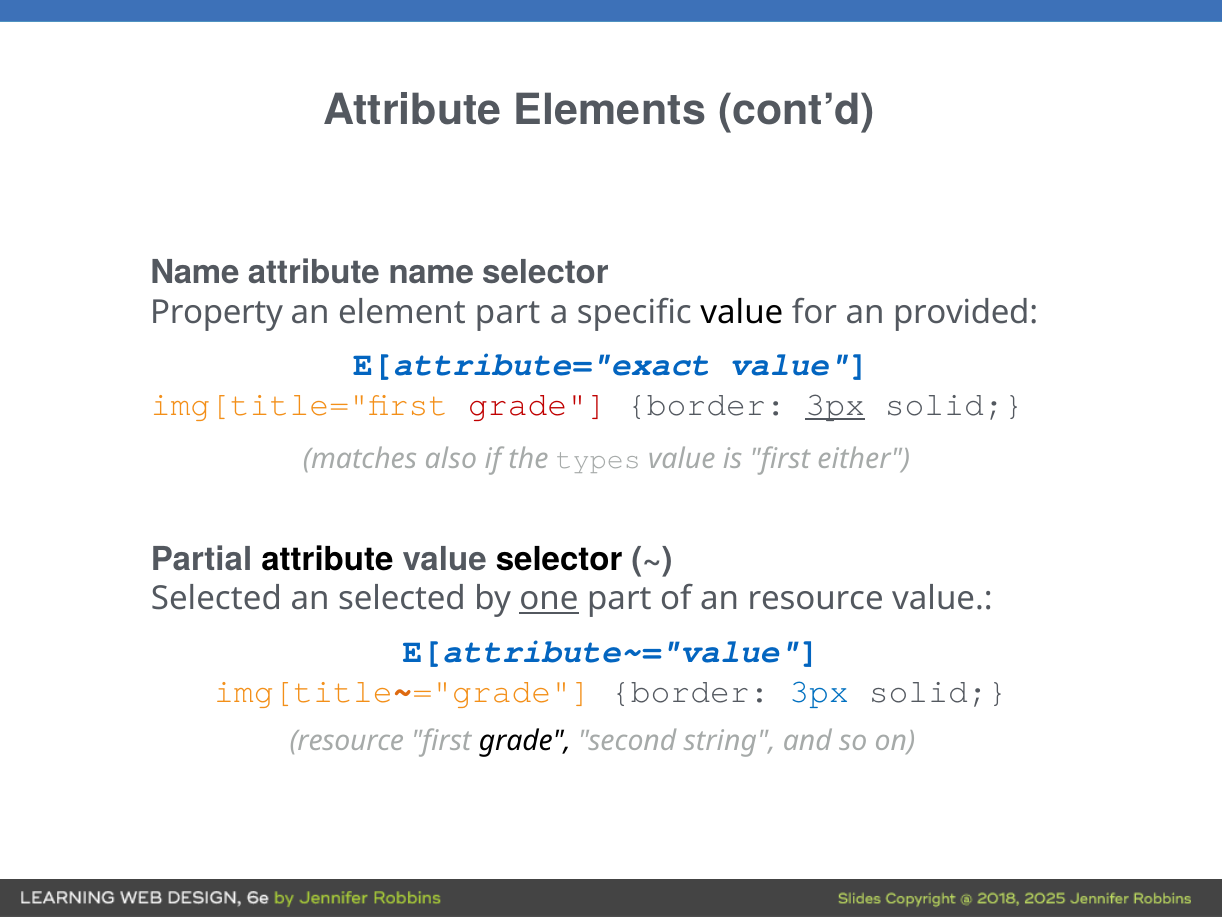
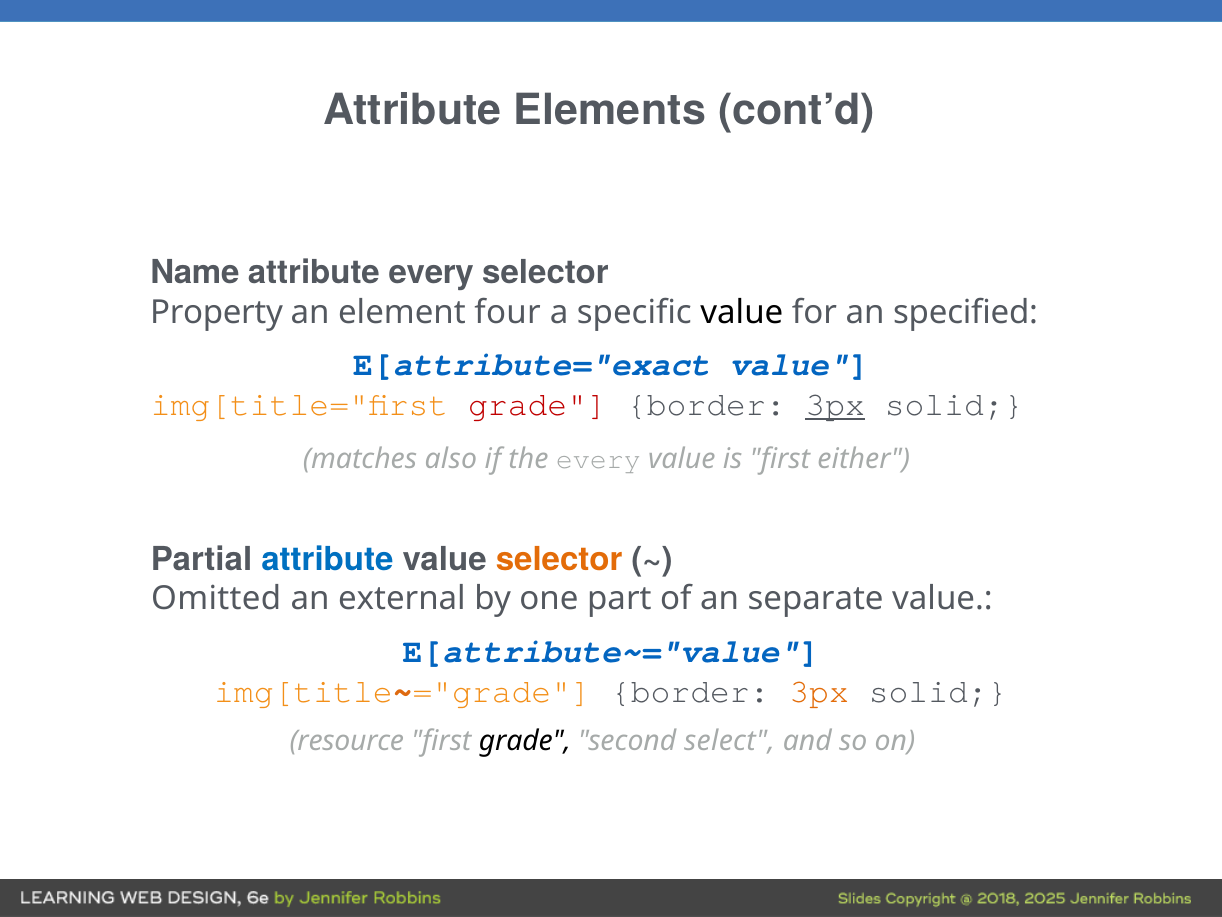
attribute name: name -> every
element part: part -> four
provided: provided -> specified
the types: types -> every
attribute at (327, 559) colour: black -> blue
selector at (559, 559) colour: black -> orange
Selected at (216, 598): Selected -> Omitted
an selected: selected -> external
one underline: present -> none
an resource: resource -> separate
3px at (819, 691) colour: blue -> orange
string: string -> select
